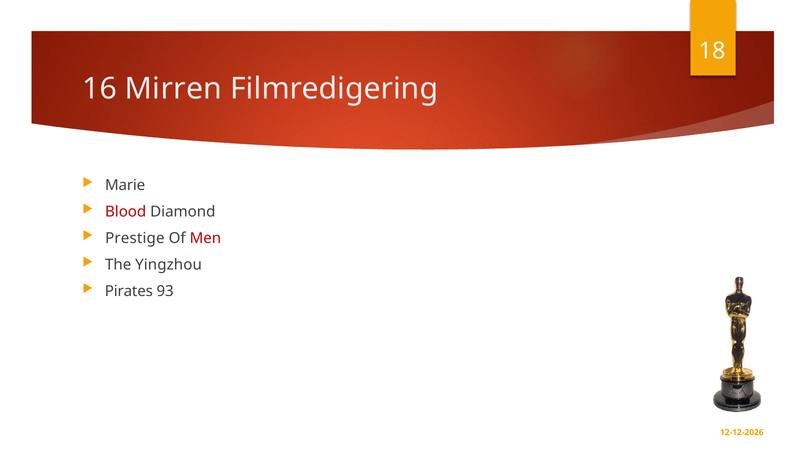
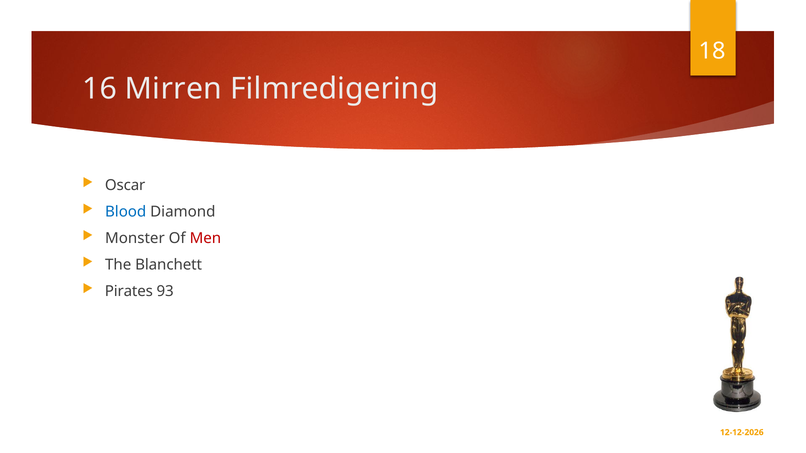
Marie: Marie -> Oscar
Blood colour: red -> blue
Prestige: Prestige -> Monster
Yingzhou: Yingzhou -> Blanchett
